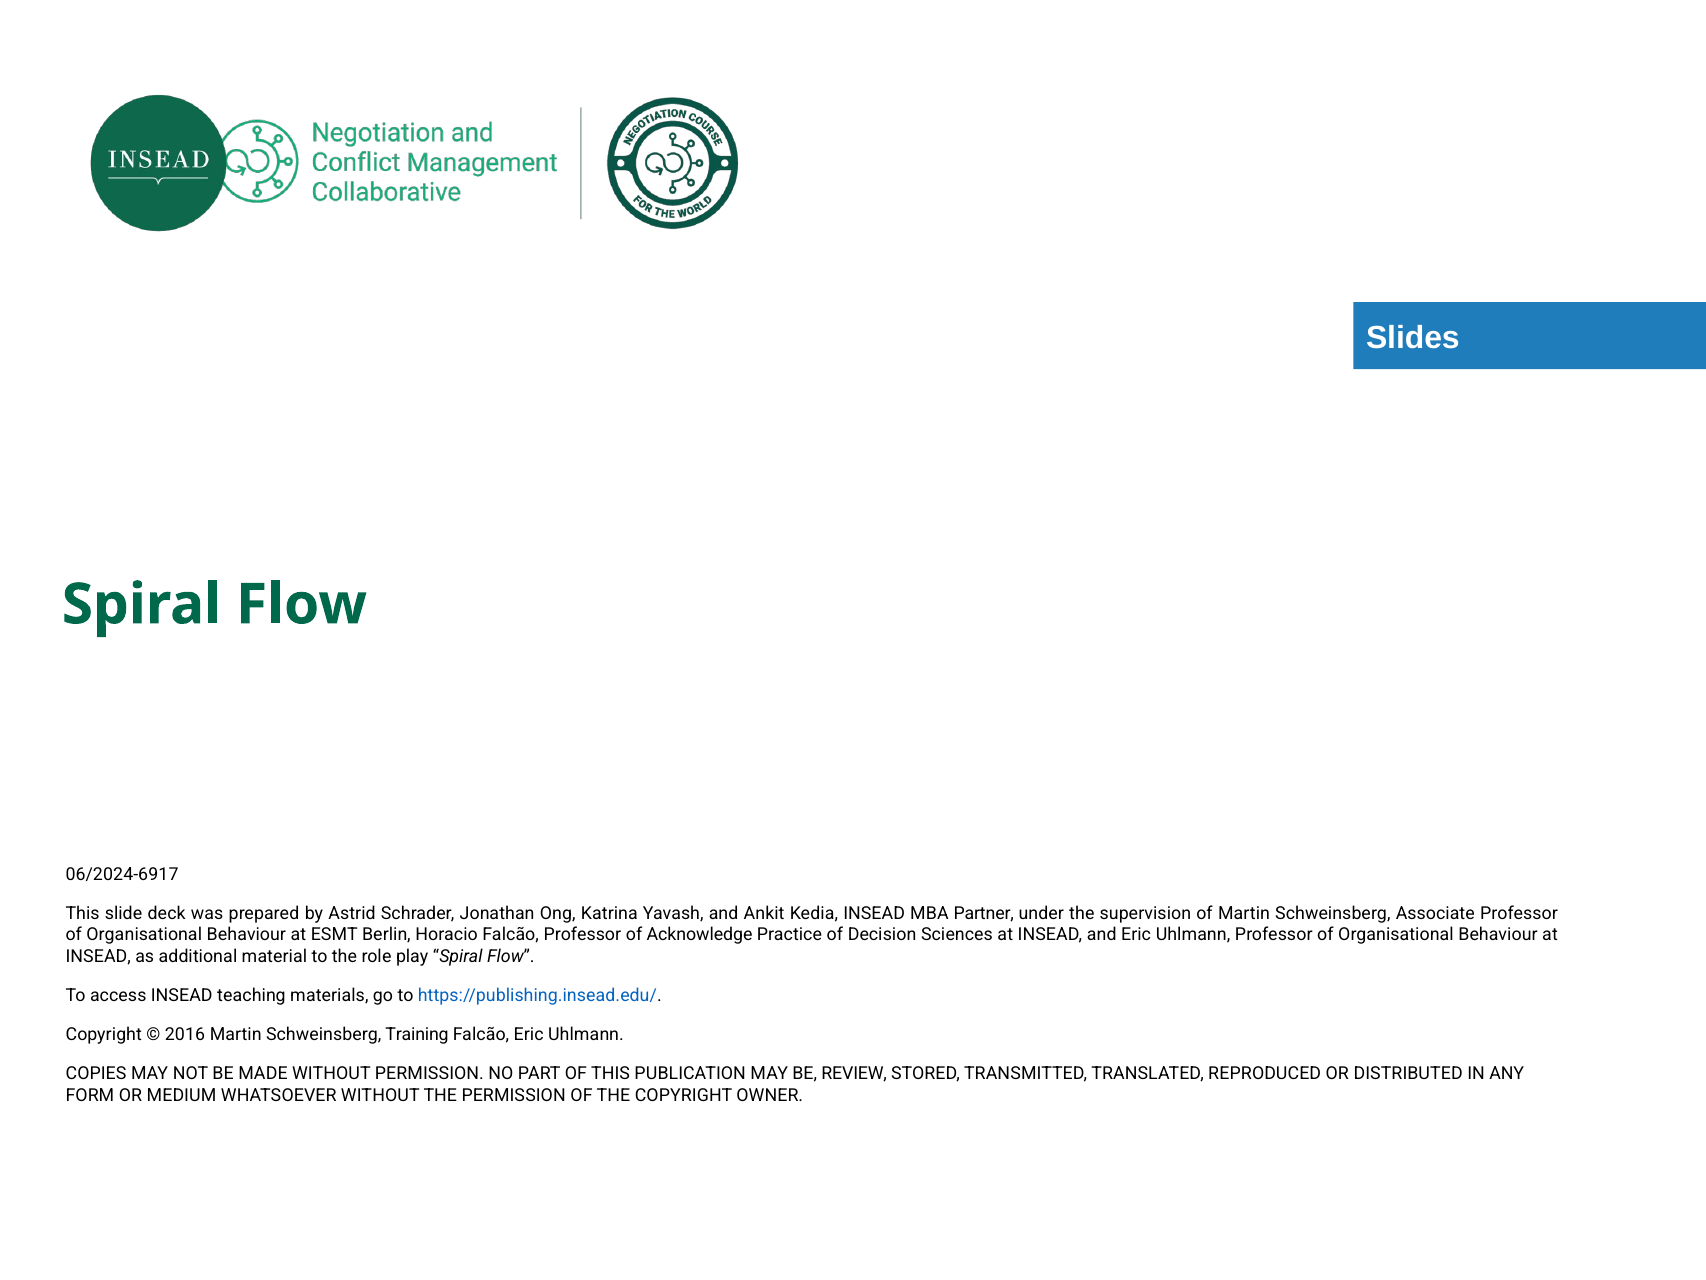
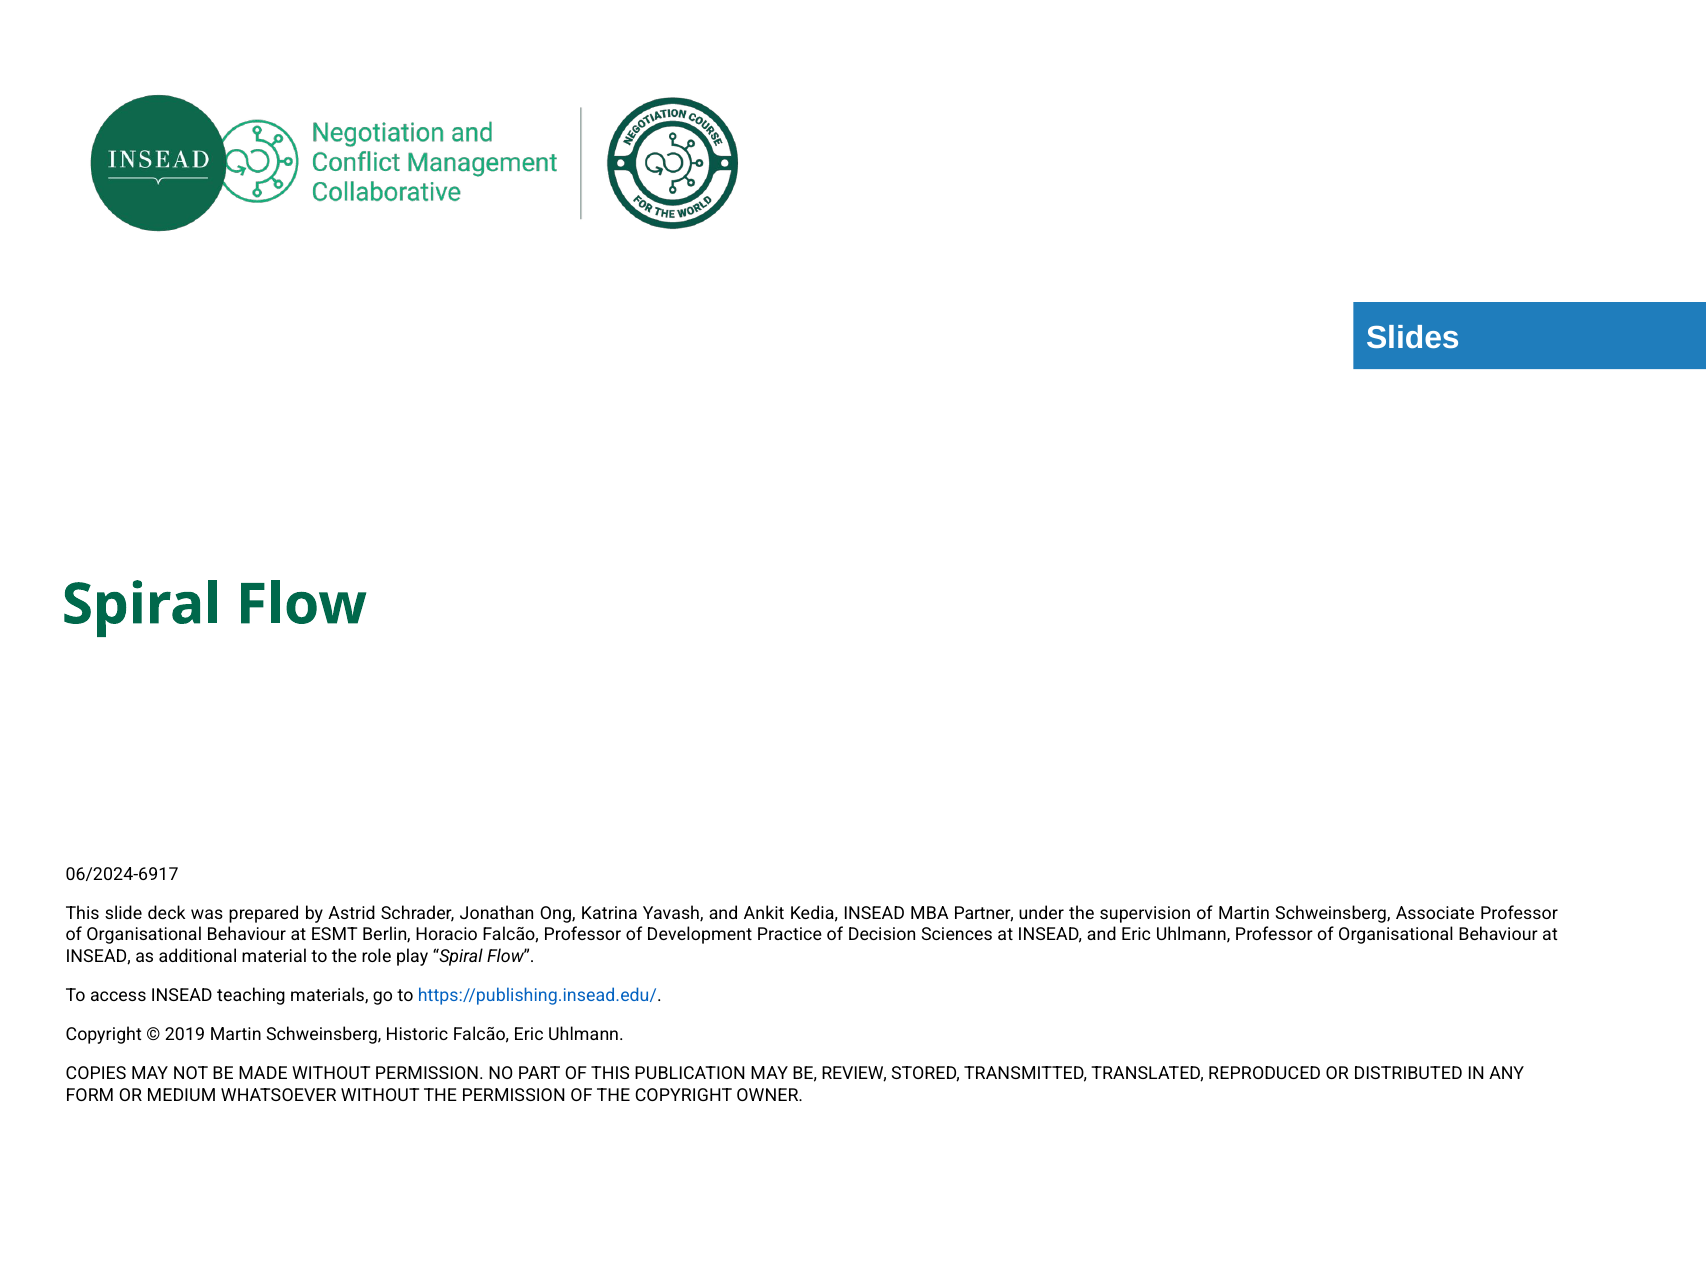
Acknowledge: Acknowledge -> Development
2016: 2016 -> 2019
Training: Training -> Historic
